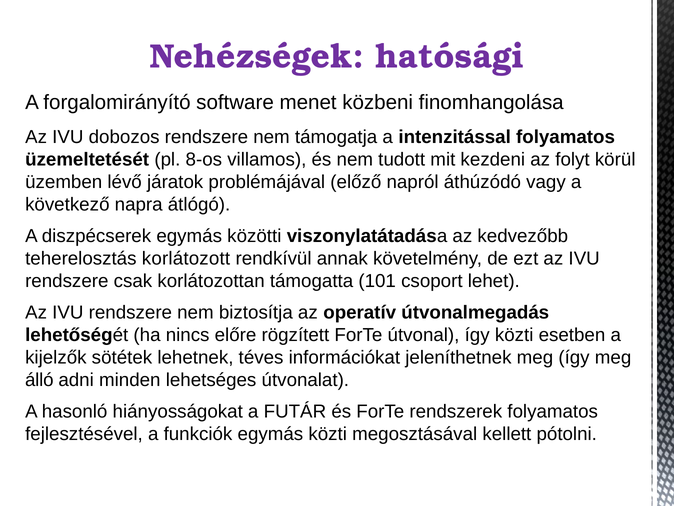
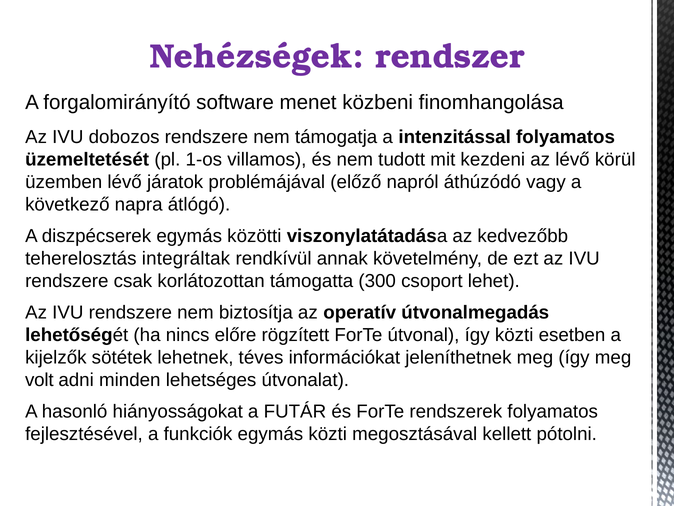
hatósági: hatósági -> rendszer
8-os: 8-os -> 1-os
az folyt: folyt -> lévő
korlátozott: korlátozott -> integráltak
101: 101 -> 300
álló: álló -> volt
